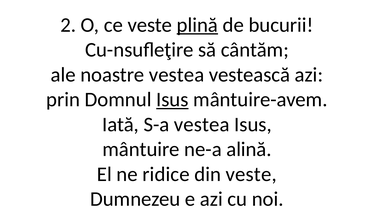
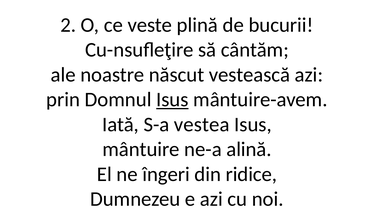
plină underline: present -> none
noastre vestea: vestea -> născut
ridice: ridice -> îngeri
din veste: veste -> ridice
